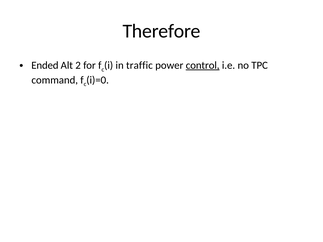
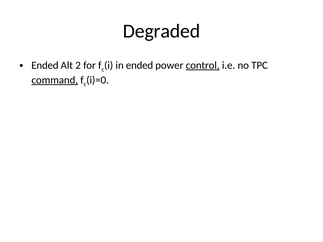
Therefore: Therefore -> Degraded
in traffic: traffic -> ended
command underline: none -> present
